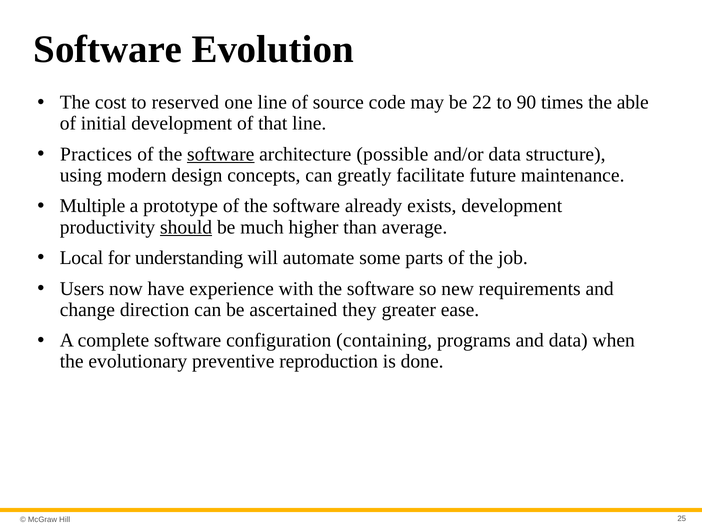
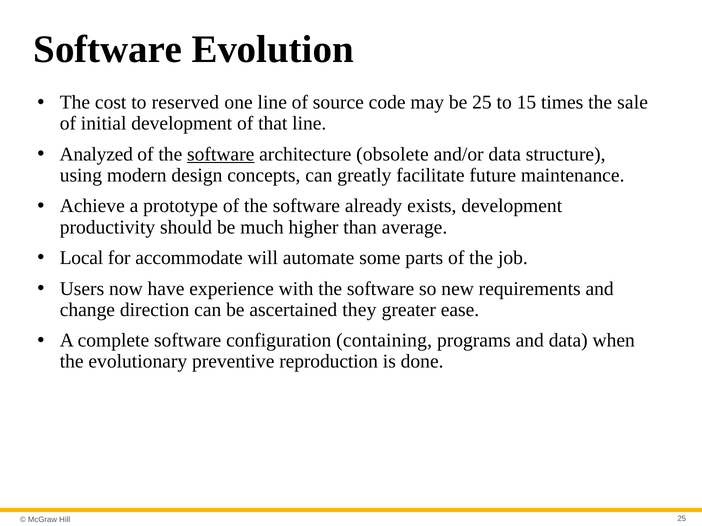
be 22: 22 -> 25
90: 90 -> 15
able: able -> sale
Practices: Practices -> Analyzed
possible: possible -> obsolete
Multiple: Multiple -> Achieve
should underline: present -> none
understanding: understanding -> accommodate
